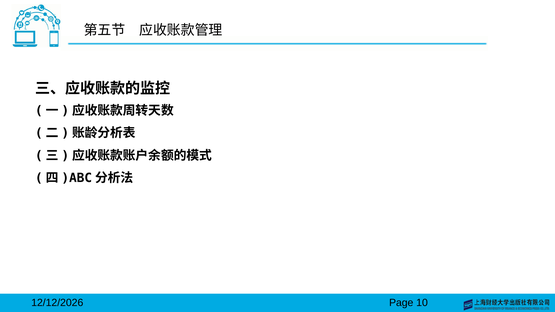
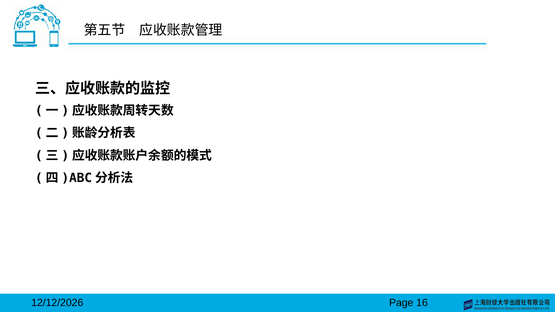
10: 10 -> 16
